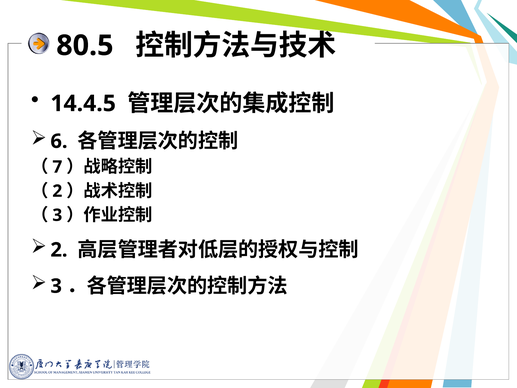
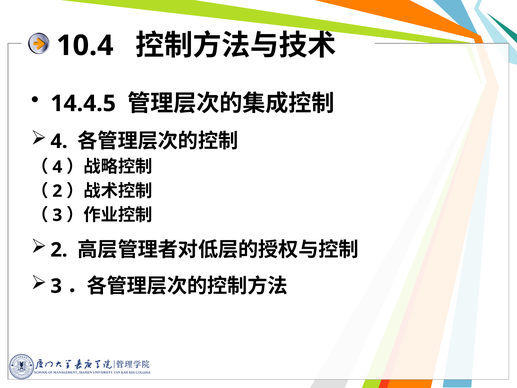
80.5: 80.5 -> 10.4
6 at (59, 141): 6 -> 4
7 at (57, 167): 7 -> 4
